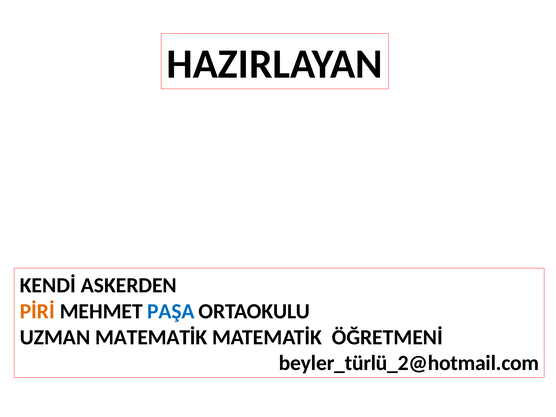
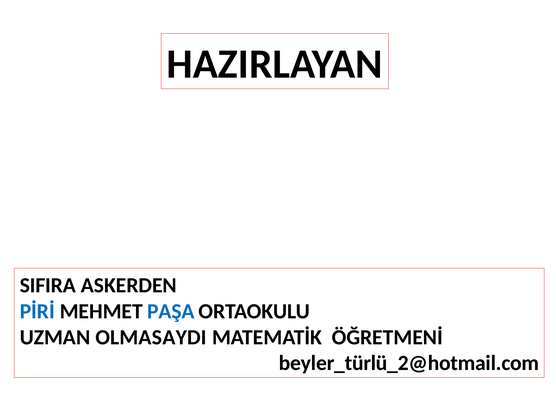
KENDİ: KENDİ -> SIFIRA
PİRİ colour: orange -> blue
UZMAN MATEMATİK: MATEMATİK -> OLMASAYDI
